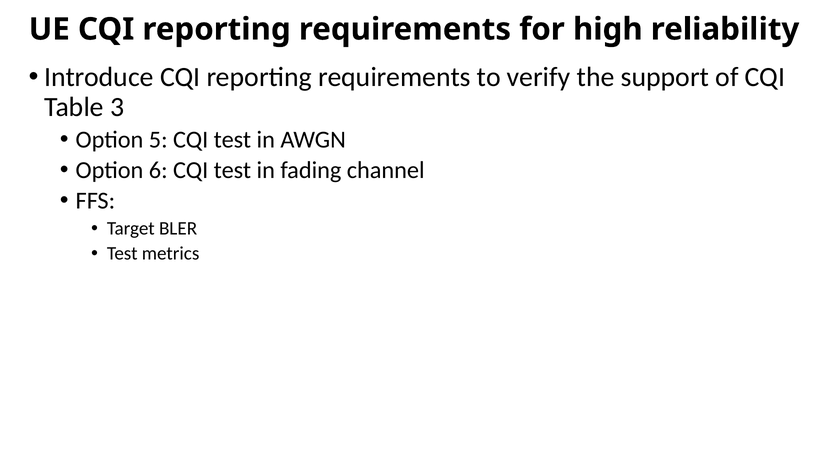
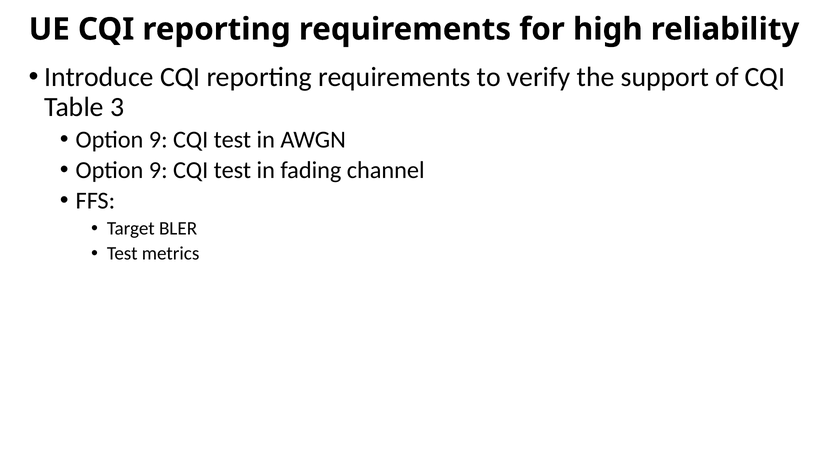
5 at (158, 140): 5 -> 9
6 at (158, 170): 6 -> 9
